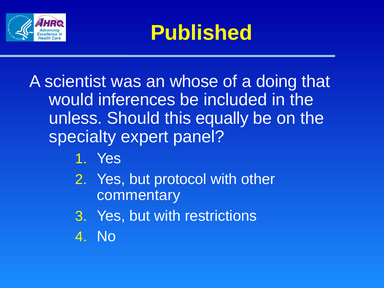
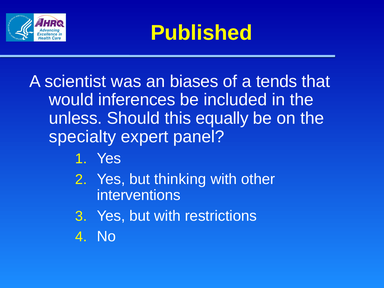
whose: whose -> biases
doing: doing -> tends
protocol: protocol -> thinking
commentary: commentary -> interventions
